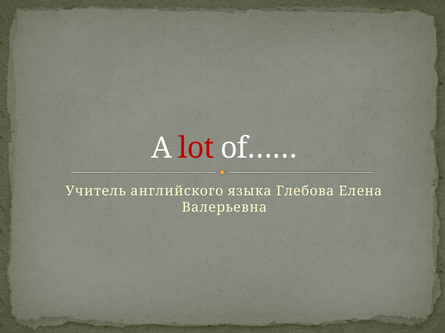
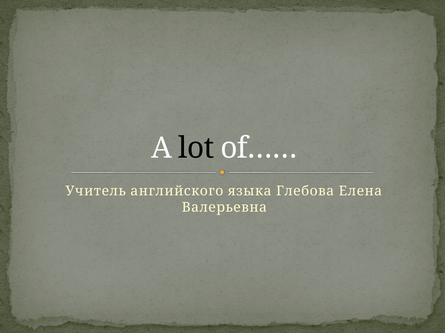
lot colour: red -> black
